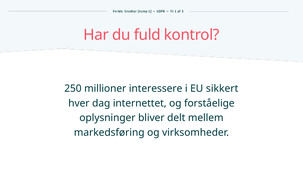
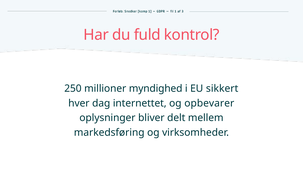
interessere: interessere -> myndighed
forståelige: forståelige -> opbevarer
